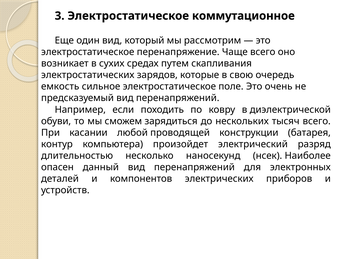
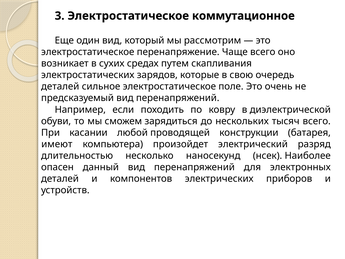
емкость at (60, 86): емкость -> деталей
контур: контур -> имеют
